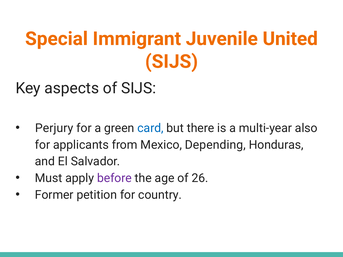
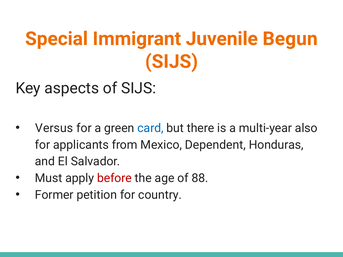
United: United -> Begun
Perjury: Perjury -> Versus
Depending: Depending -> Dependent
before colour: purple -> red
26: 26 -> 88
